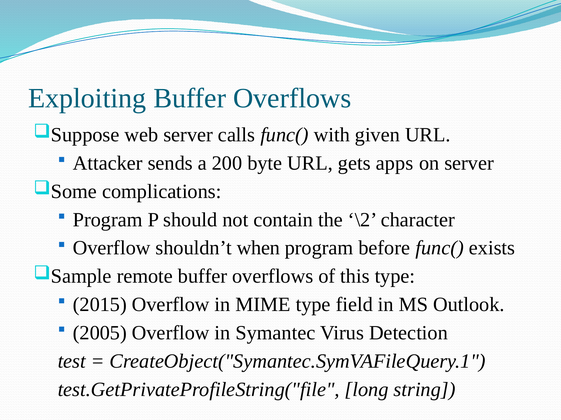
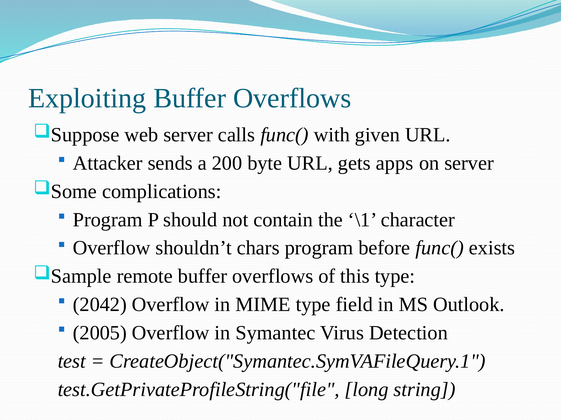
\2: \2 -> \1
when: when -> chars
2015: 2015 -> 2042
